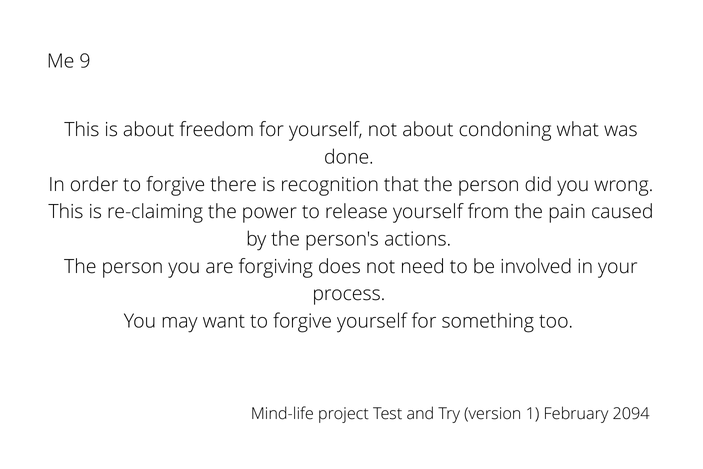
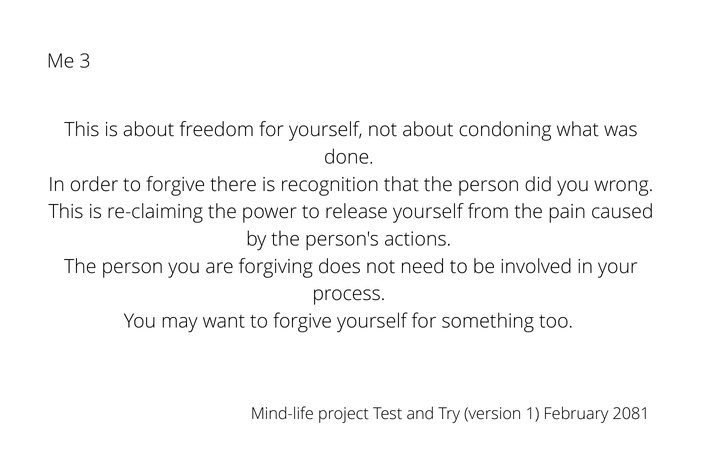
9: 9 -> 3
2094: 2094 -> 2081
